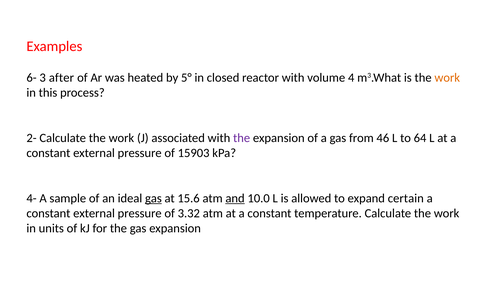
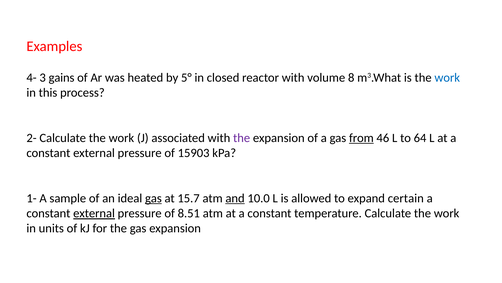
6-: 6- -> 4-
after: after -> gains
4: 4 -> 8
work at (447, 77) colour: orange -> blue
from underline: none -> present
4-: 4- -> 1-
15.6: 15.6 -> 15.7
external at (94, 213) underline: none -> present
3.32: 3.32 -> 8.51
